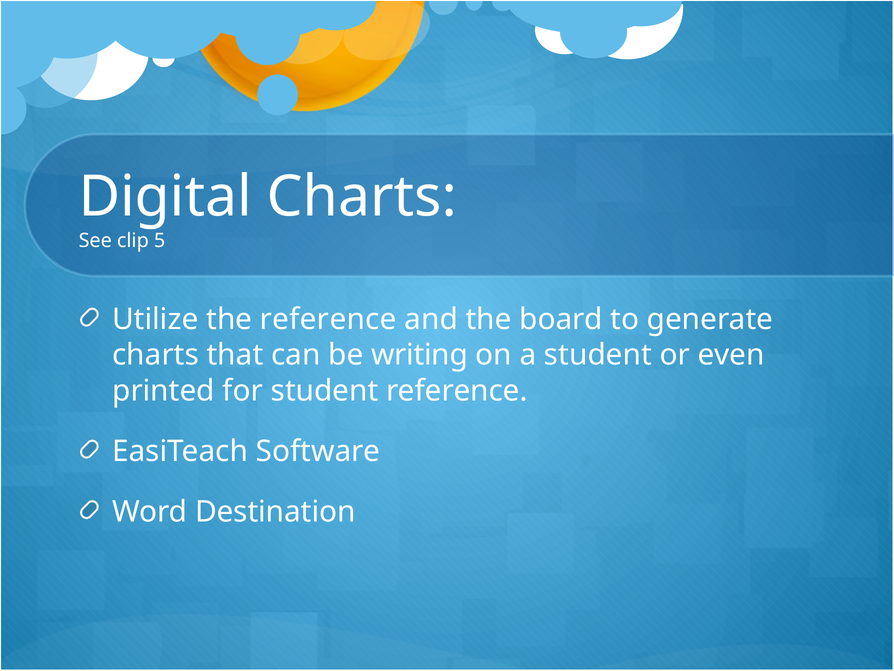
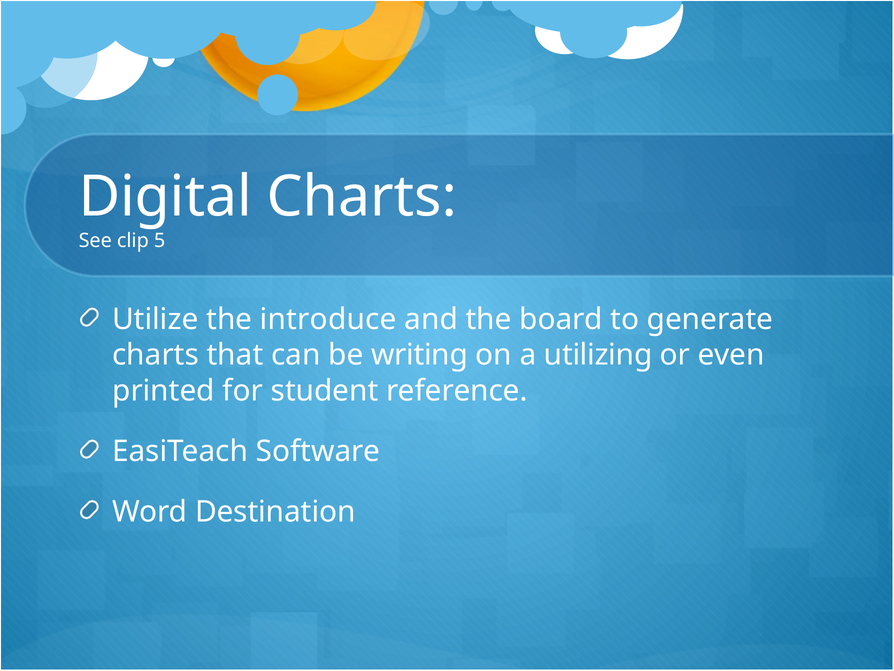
the reference: reference -> introduce
a student: student -> utilizing
